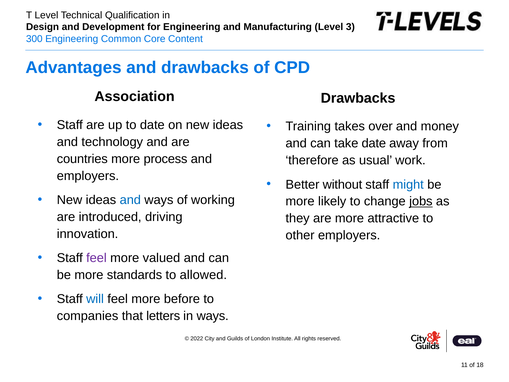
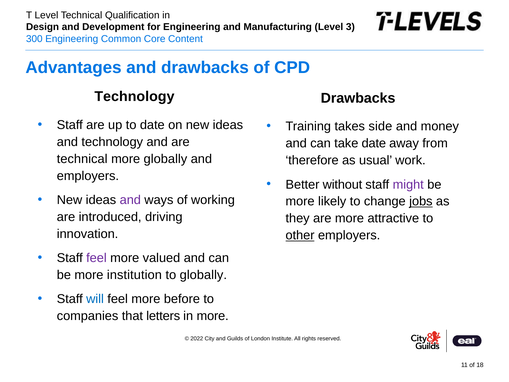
Association at (134, 96): Association -> Technology
over: over -> side
countries at (82, 159): countries -> technical
more process: process -> globally
might colour: blue -> purple
and at (130, 200) colour: blue -> purple
other underline: none -> present
standards: standards -> institution
to allowed: allowed -> globally
in ways: ways -> more
